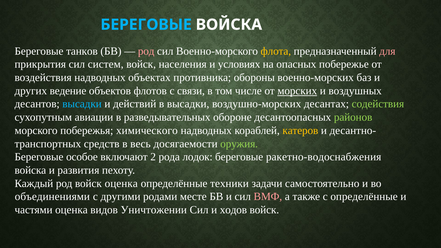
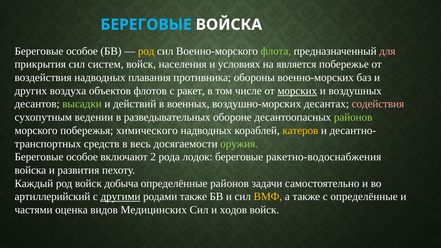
танков at (82, 51): танков -> особое
род at (146, 51) colour: pink -> yellow
флота colour: yellow -> light green
опасных: опасных -> является
объектах: объектах -> плавания
ведение: ведение -> воздуха
связи: связи -> ракет
высадки at (82, 104) colour: light blue -> light green
в высадки: высадки -> военных
содействия colour: light green -> pink
авиации: авиации -> ведении
войск оценка: оценка -> добыча
определённые техники: техники -> районов
объединениями: объединениями -> артиллерийский
другими underline: none -> present
родами месте: месте -> также
ВМФ colour: pink -> yellow
Уничтожении: Уничтожении -> Медицинских
